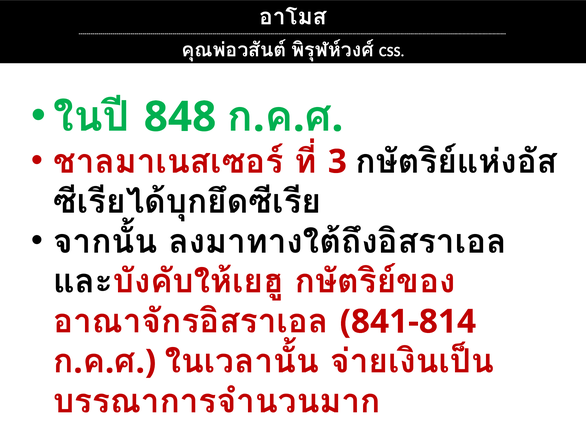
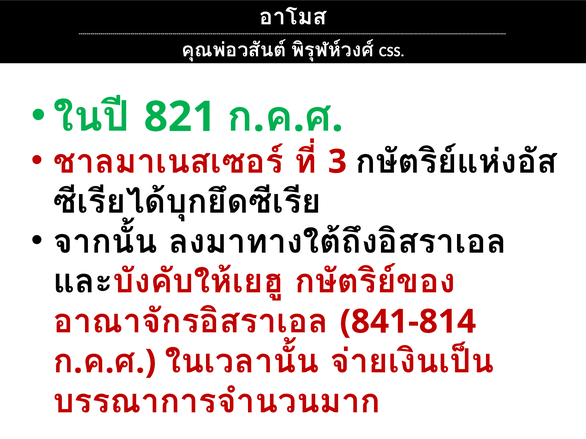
848: 848 -> 821
